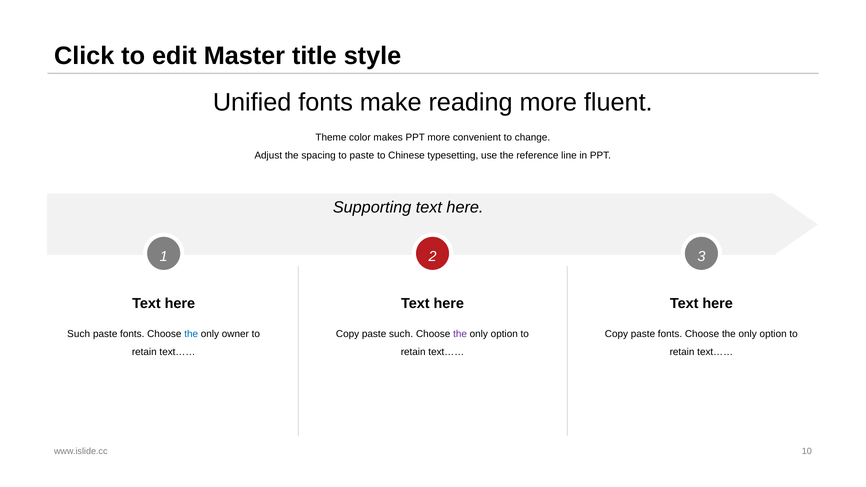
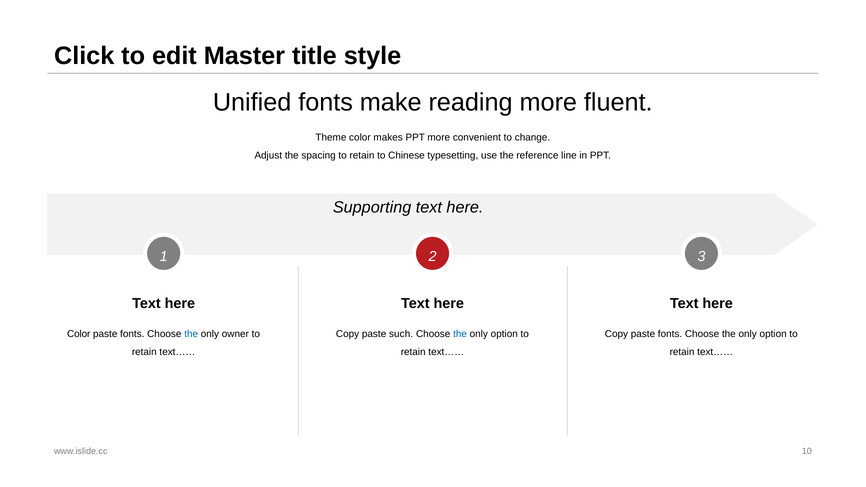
spacing to paste: paste -> retain
Such at (79, 334): Such -> Color
the at (460, 334) colour: purple -> blue
